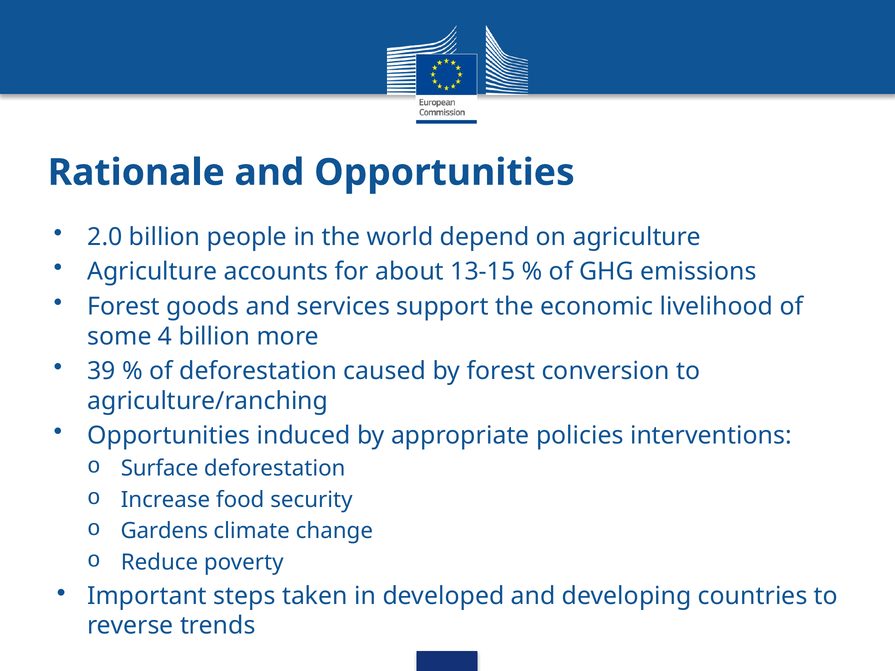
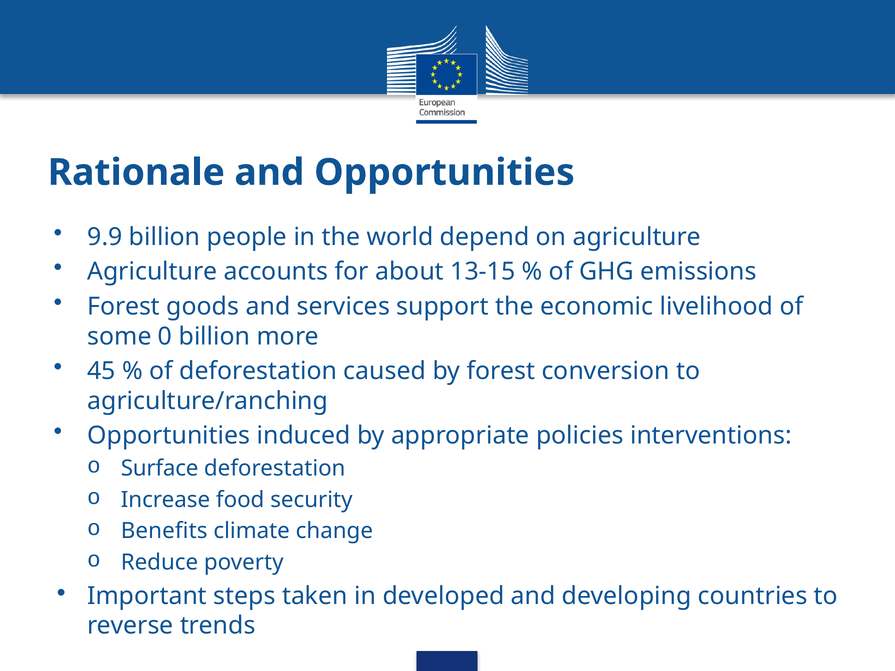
2.0: 2.0 -> 9.9
4: 4 -> 0
39: 39 -> 45
Gardens: Gardens -> Benefits
